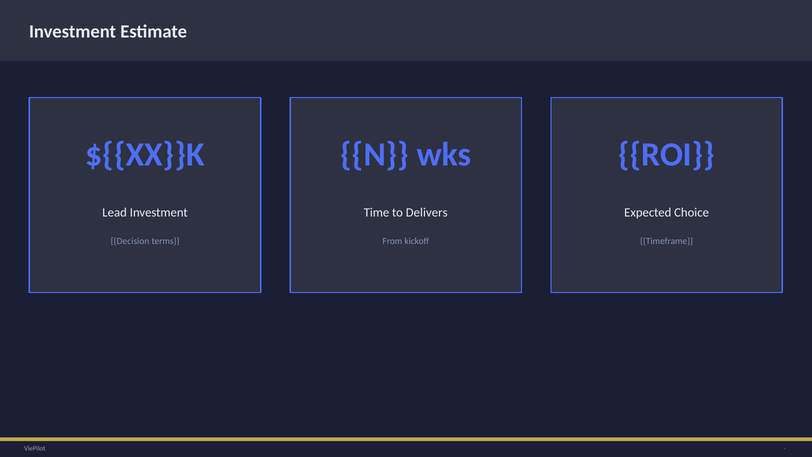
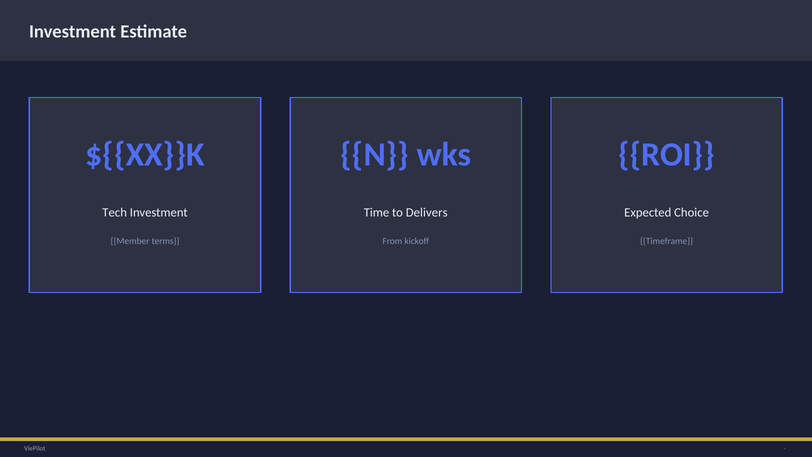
Lead: Lead -> Tech
Decision: Decision -> Member
